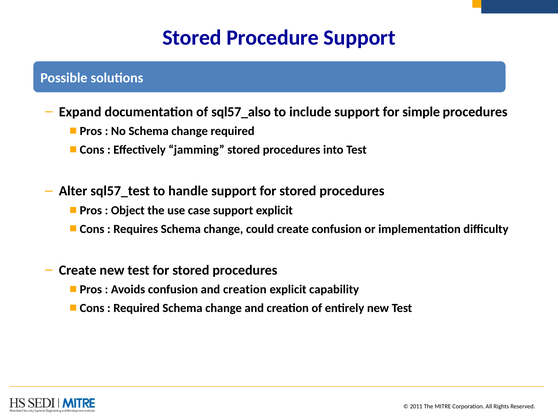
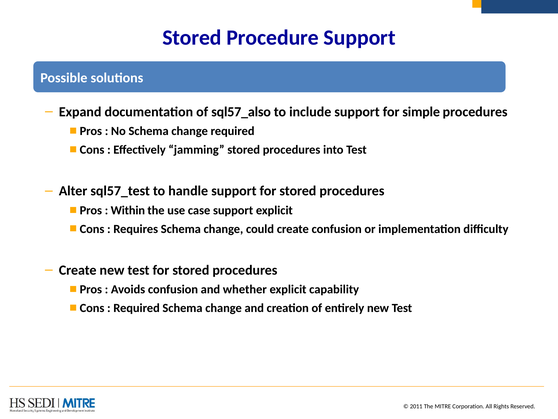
Object: Object -> Within
confusion and creation: creation -> whether
